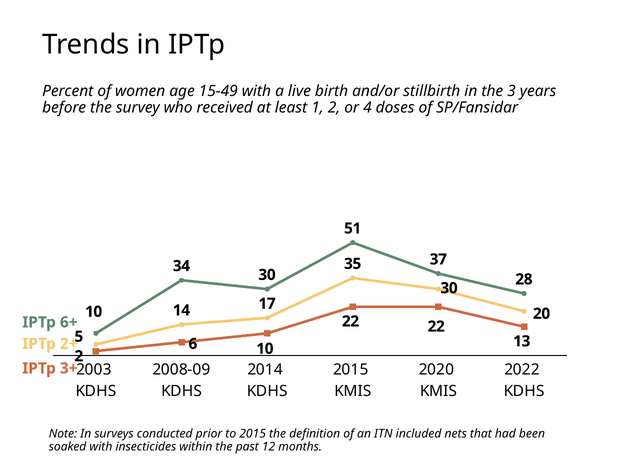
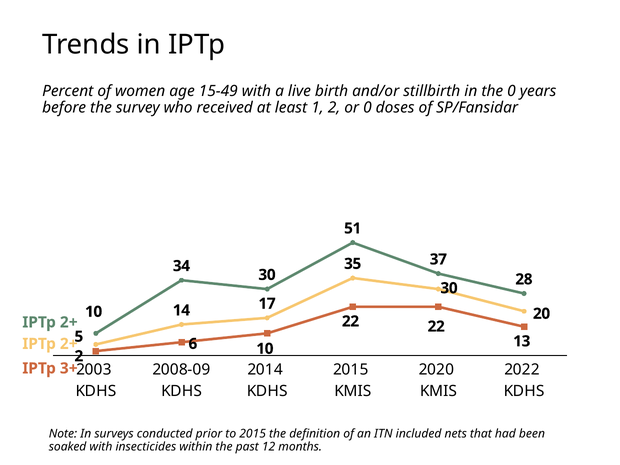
the 3: 3 -> 0
or 4: 4 -> 0
6+ at (69, 322): 6+ -> 2+
